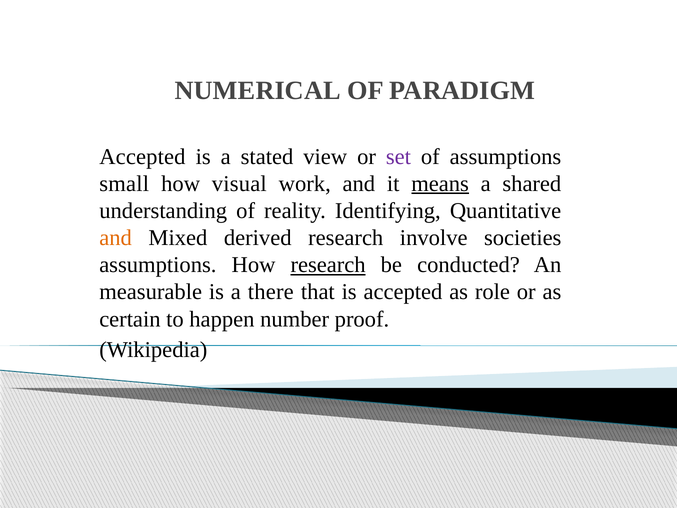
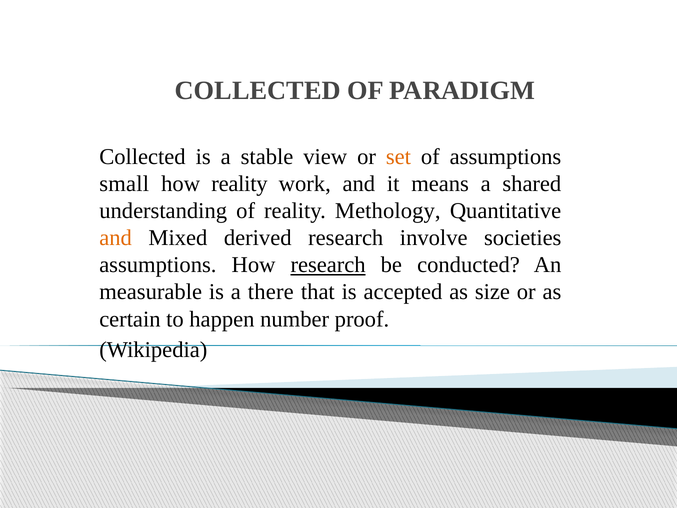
NUMERICAL at (258, 90): NUMERICAL -> COLLECTED
Accepted at (142, 156): Accepted -> Collected
stated: stated -> stable
set colour: purple -> orange
how visual: visual -> reality
means underline: present -> none
Identifying: Identifying -> Methology
role: role -> size
